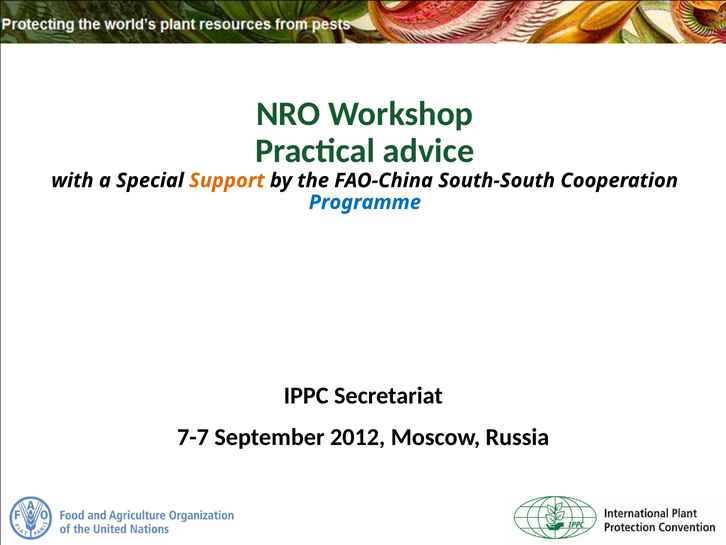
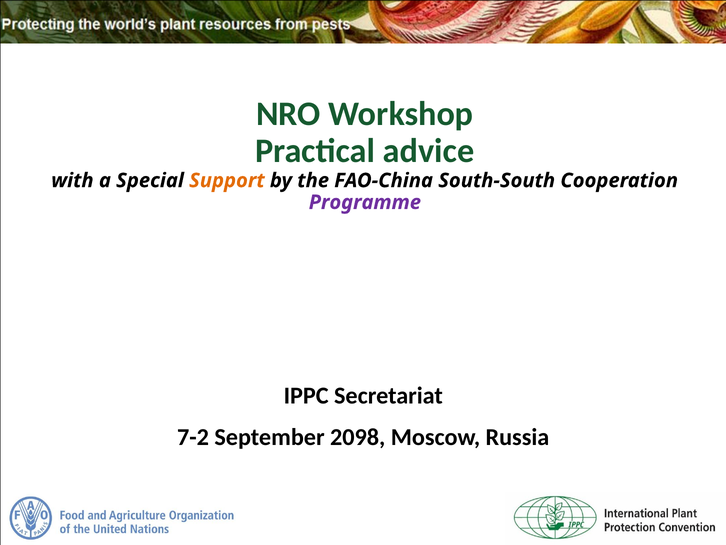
Programme colour: blue -> purple
7-7: 7-7 -> 7-2
2012: 2012 -> 2098
